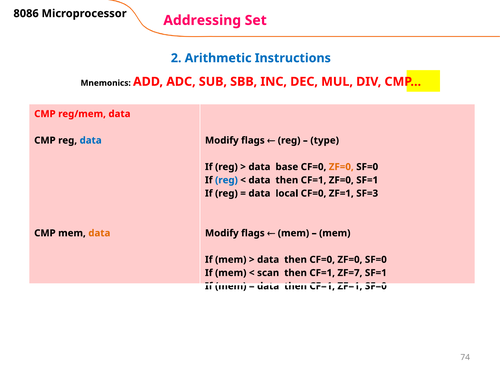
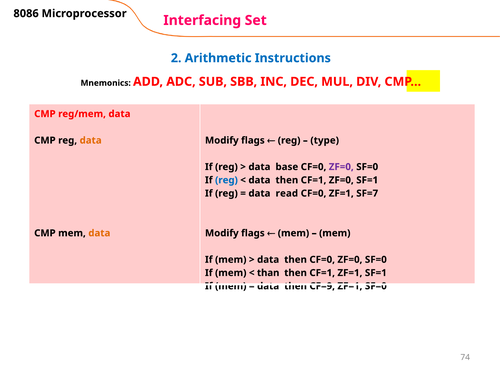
Addressing: Addressing -> Interfacing
data at (91, 140) colour: blue -> orange
ZF=0 at (341, 167) colour: orange -> purple
local: local -> read
SF=3: SF=3 -> SF=7
scan: scan -> than
CF=1 ZF=7: ZF=7 -> ZF=1
CF=1 at (322, 286): CF=1 -> CF=9
